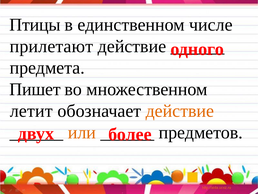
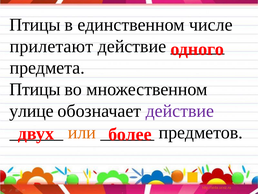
Пишет at (35, 89): Пишет -> Птицы
летит: летит -> улице
действие at (180, 111) colour: orange -> purple
